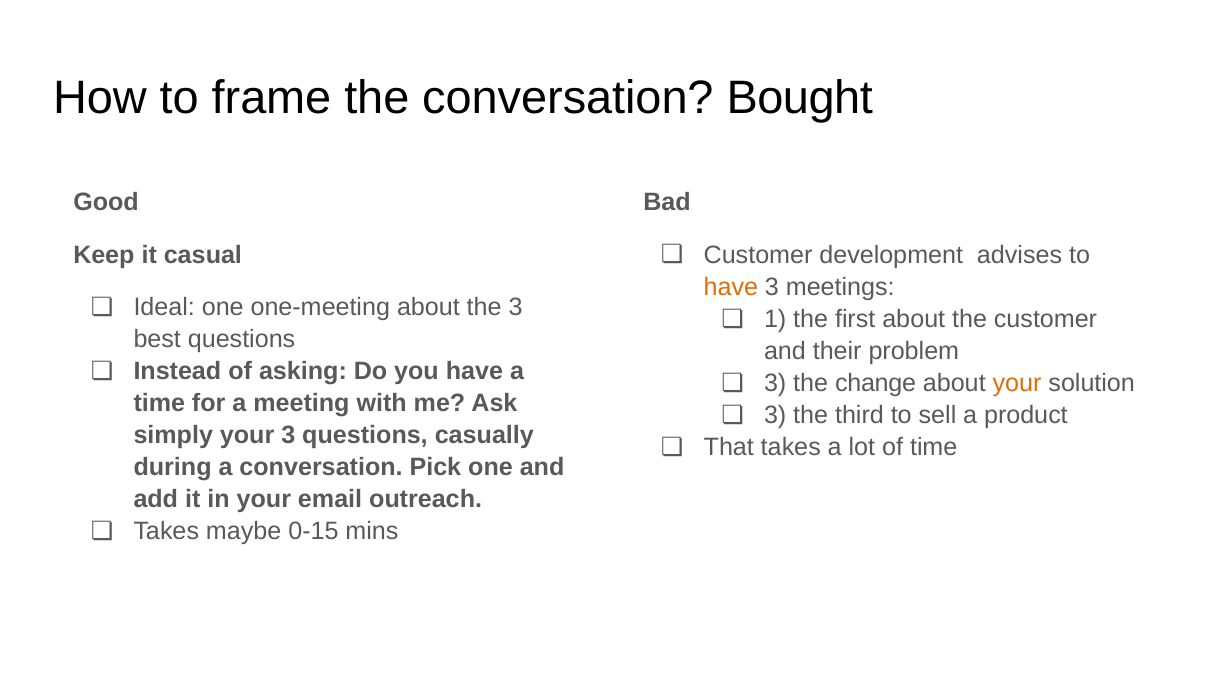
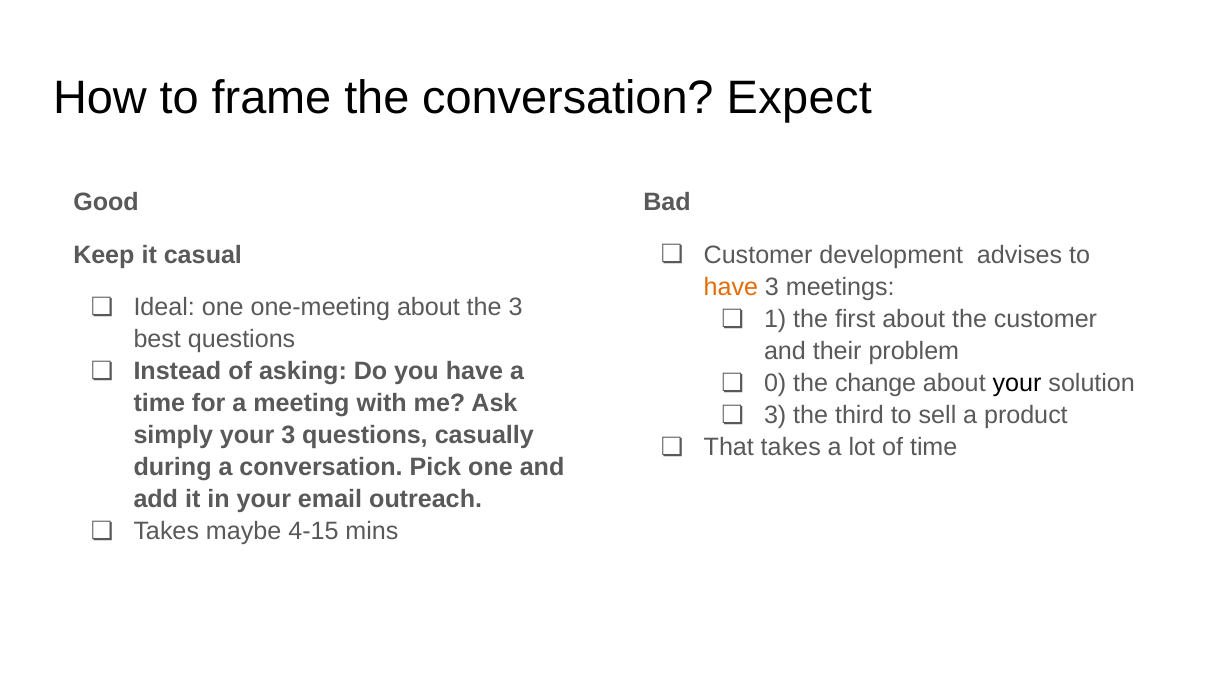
Bought: Bought -> Expect
3 at (775, 383): 3 -> 0
your at (1017, 383) colour: orange -> black
0-15: 0-15 -> 4-15
